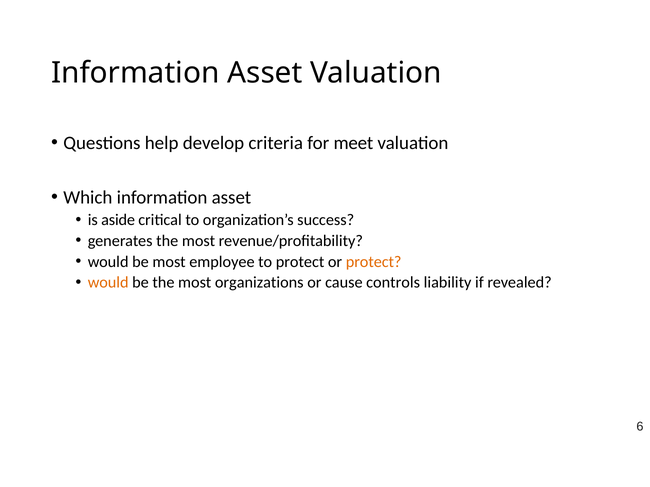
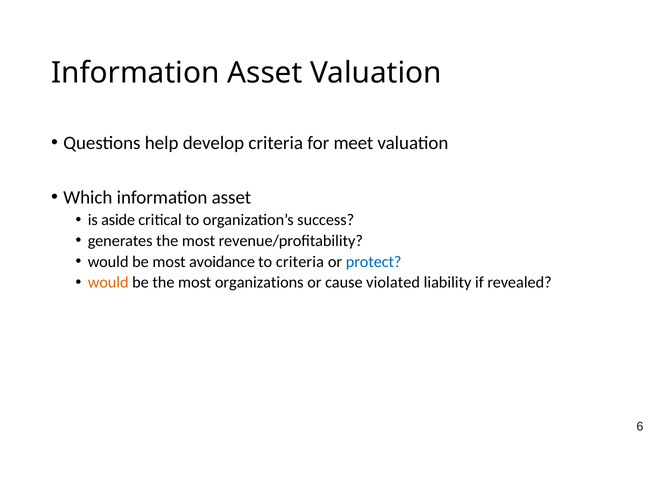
employee: employee -> avoidance
to protect: protect -> criteria
protect at (374, 262) colour: orange -> blue
controls: controls -> violated
